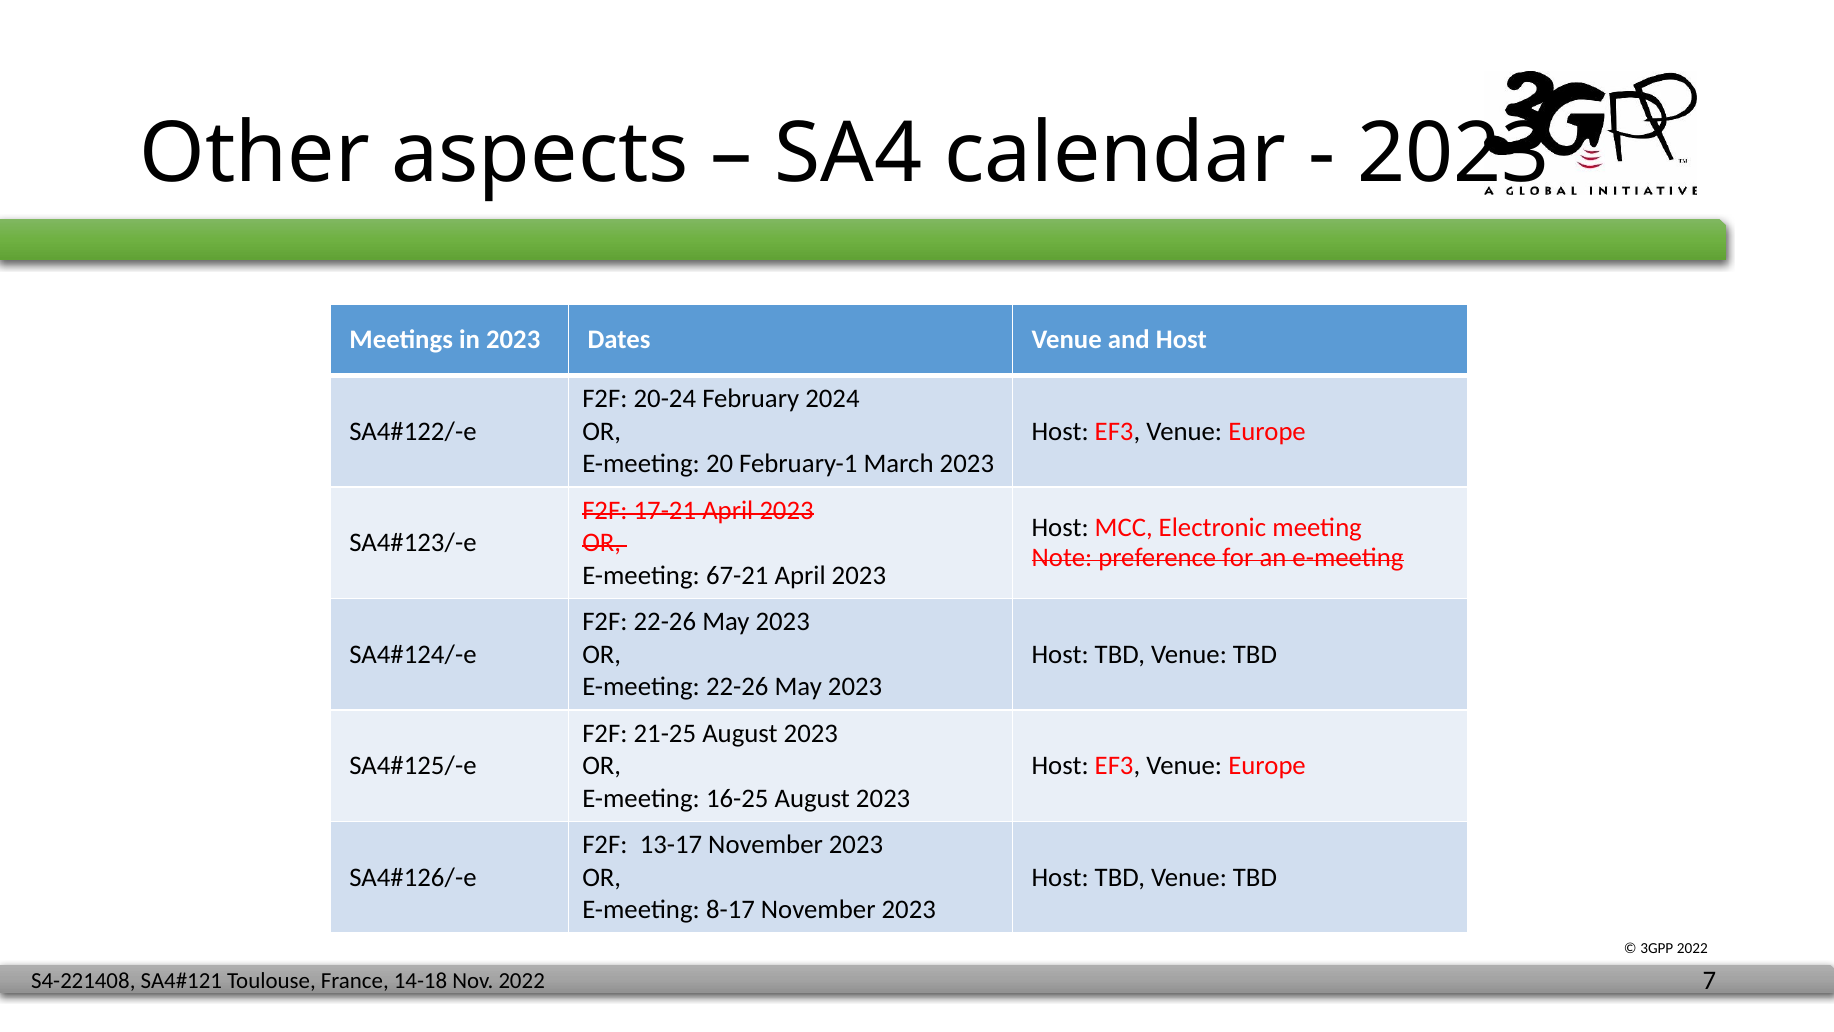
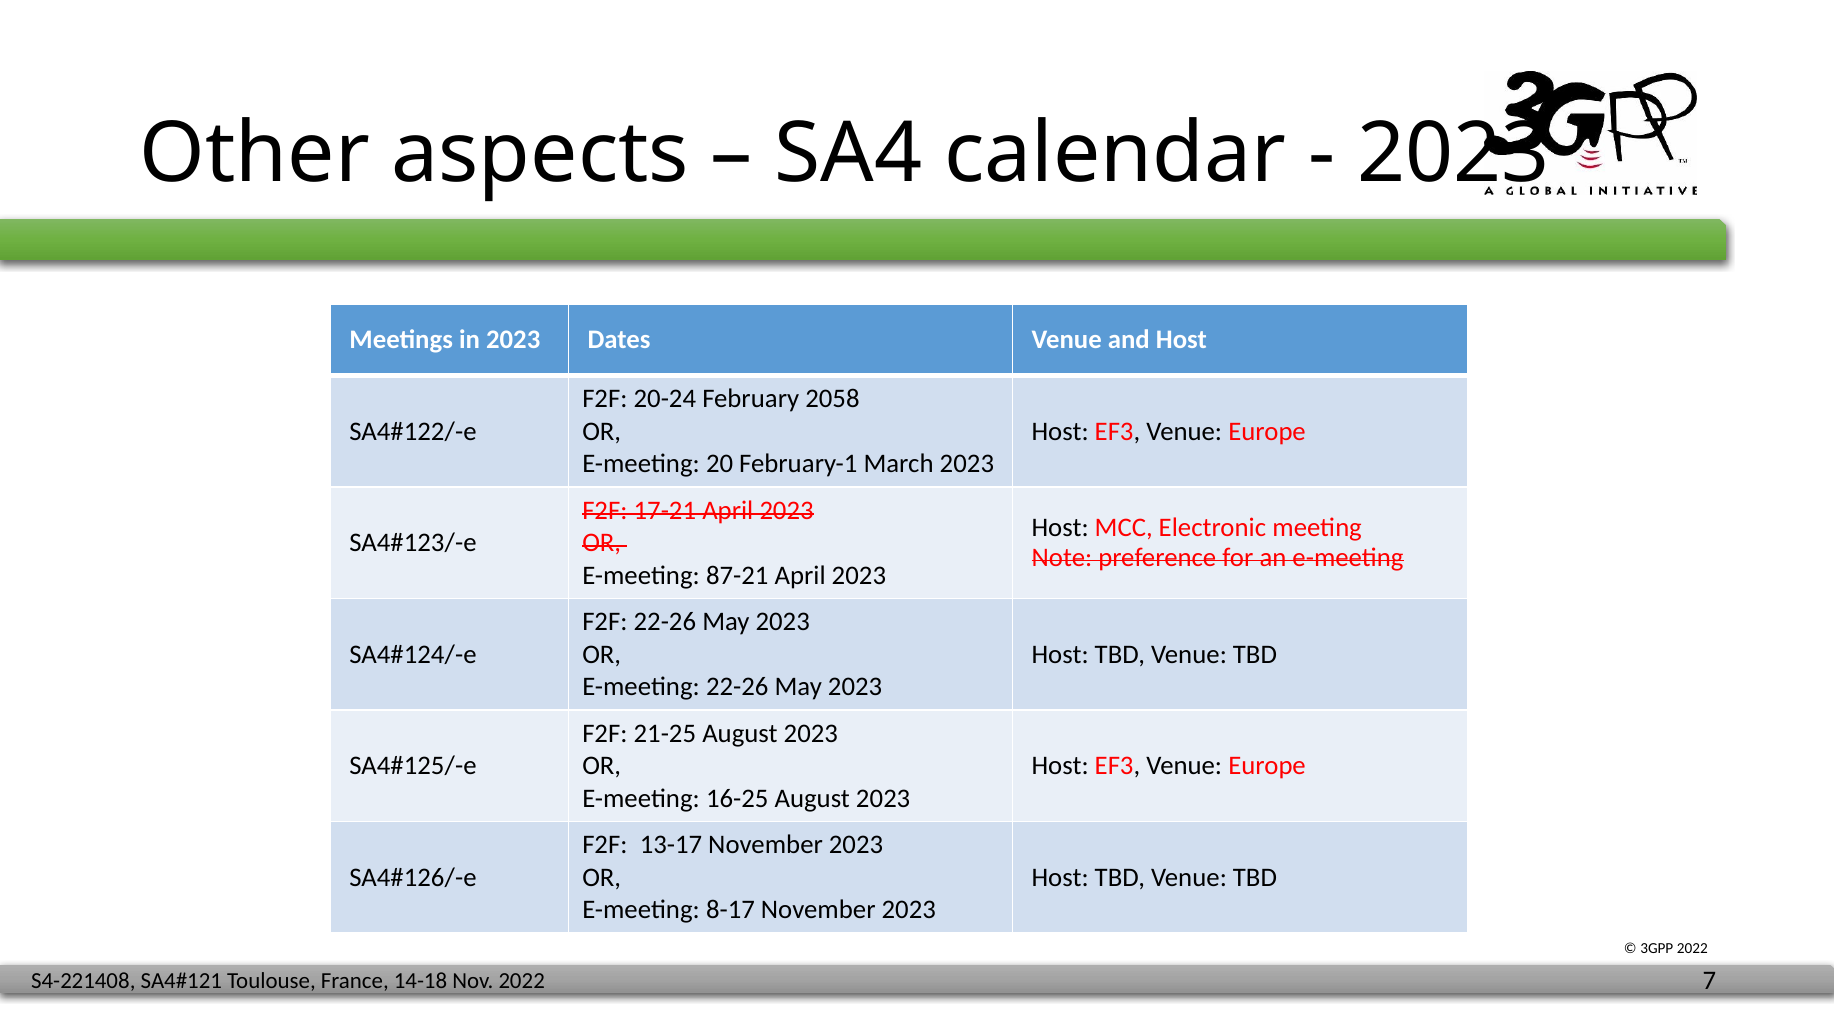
2024: 2024 -> 2058
67-21: 67-21 -> 87-21
